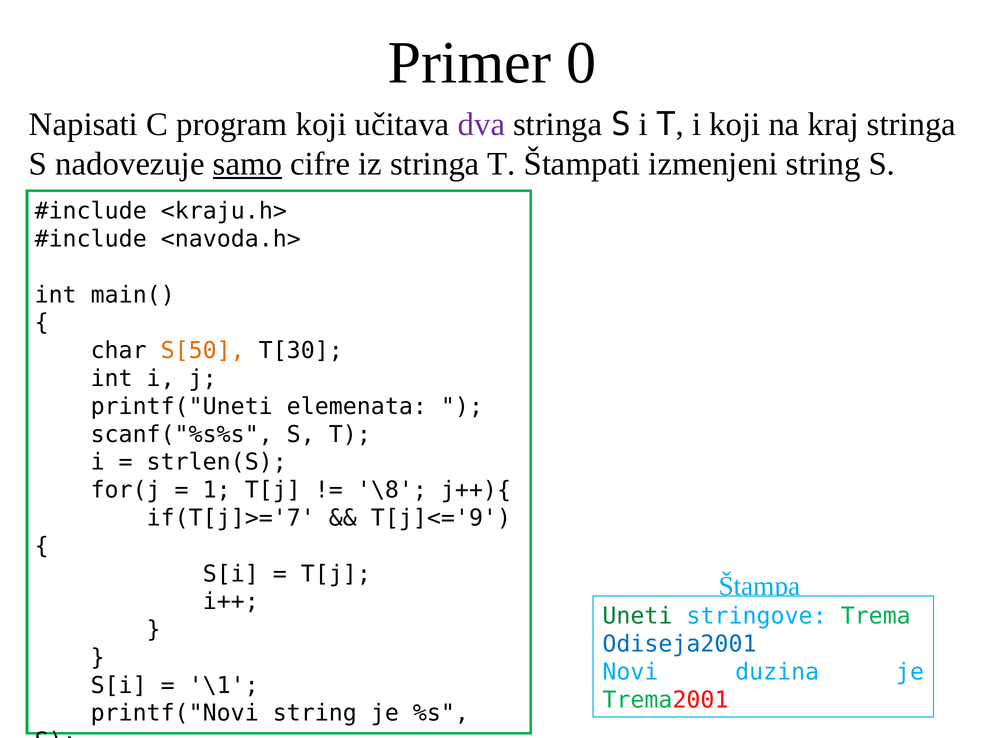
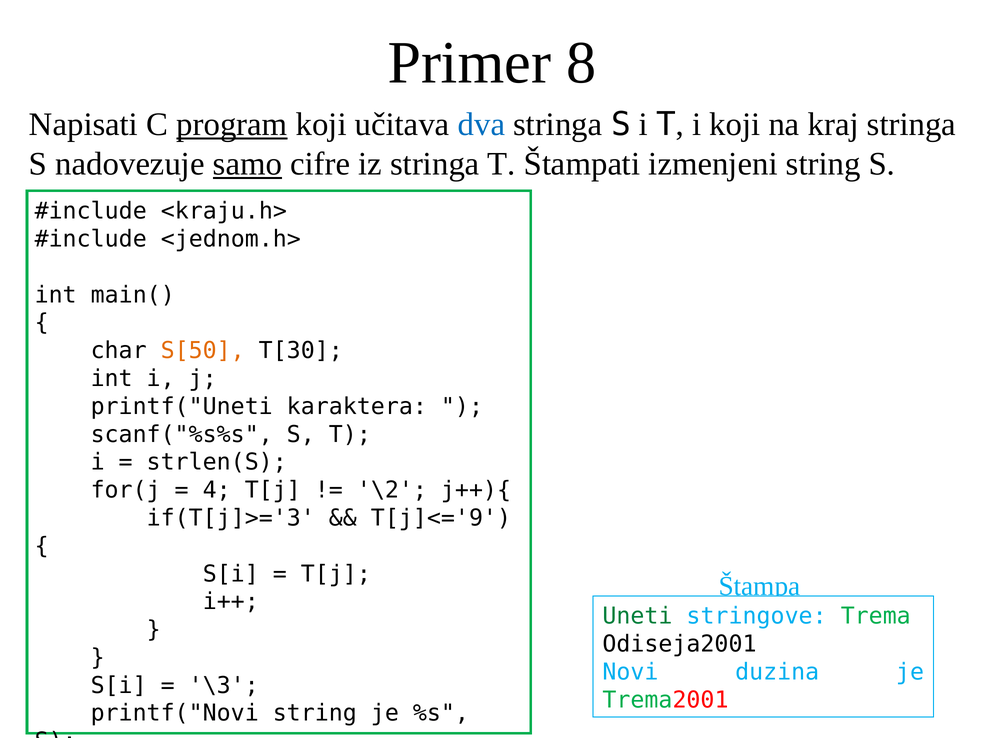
0: 0 -> 8
program underline: none -> present
dva colour: purple -> blue
<navoda.h>: <navoda.h> -> <jednom.h>
elemenata: elemenata -> karaktera
1: 1 -> 4
\8: \8 -> \2
if(T[j]>='7: if(T[j]>='7 -> if(T[j]>='3
Odiseja2001 colour: blue -> black
\1: \1 -> \3
